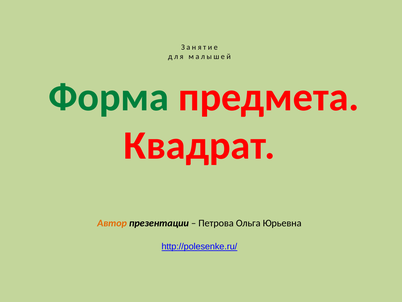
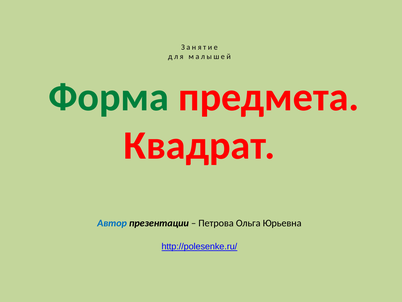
Автор colour: orange -> blue
